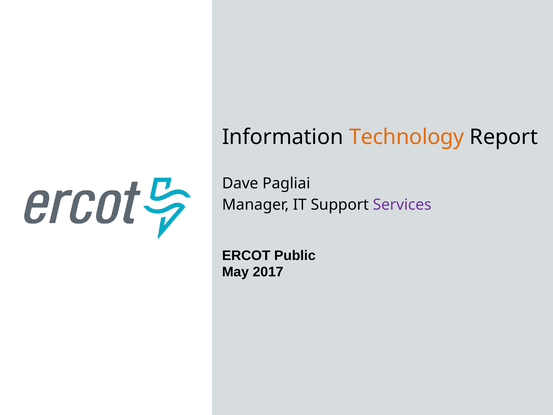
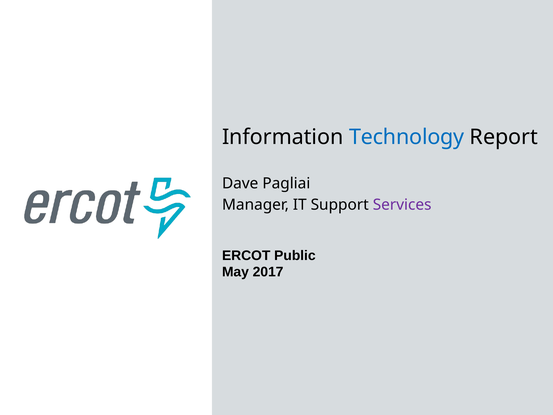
Technology colour: orange -> blue
